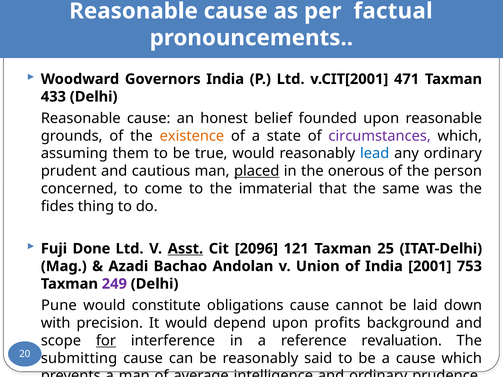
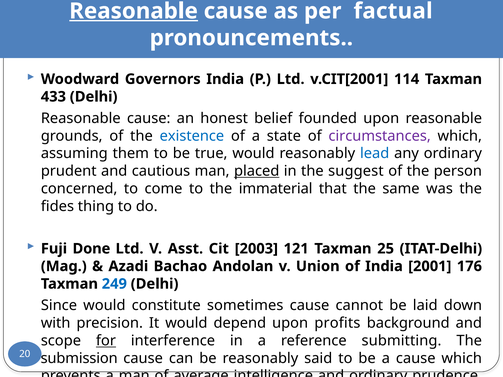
Reasonable at (134, 11) underline: none -> present
471: 471 -> 114
existence colour: orange -> blue
onerous: onerous -> suggest
Asst underline: present -> none
2096: 2096 -> 2003
753: 753 -> 176
249 colour: purple -> blue
Pune: Pune -> Since
obligations: obligations -> sometimes
revaluation: revaluation -> submitting
submitting: submitting -> submission
